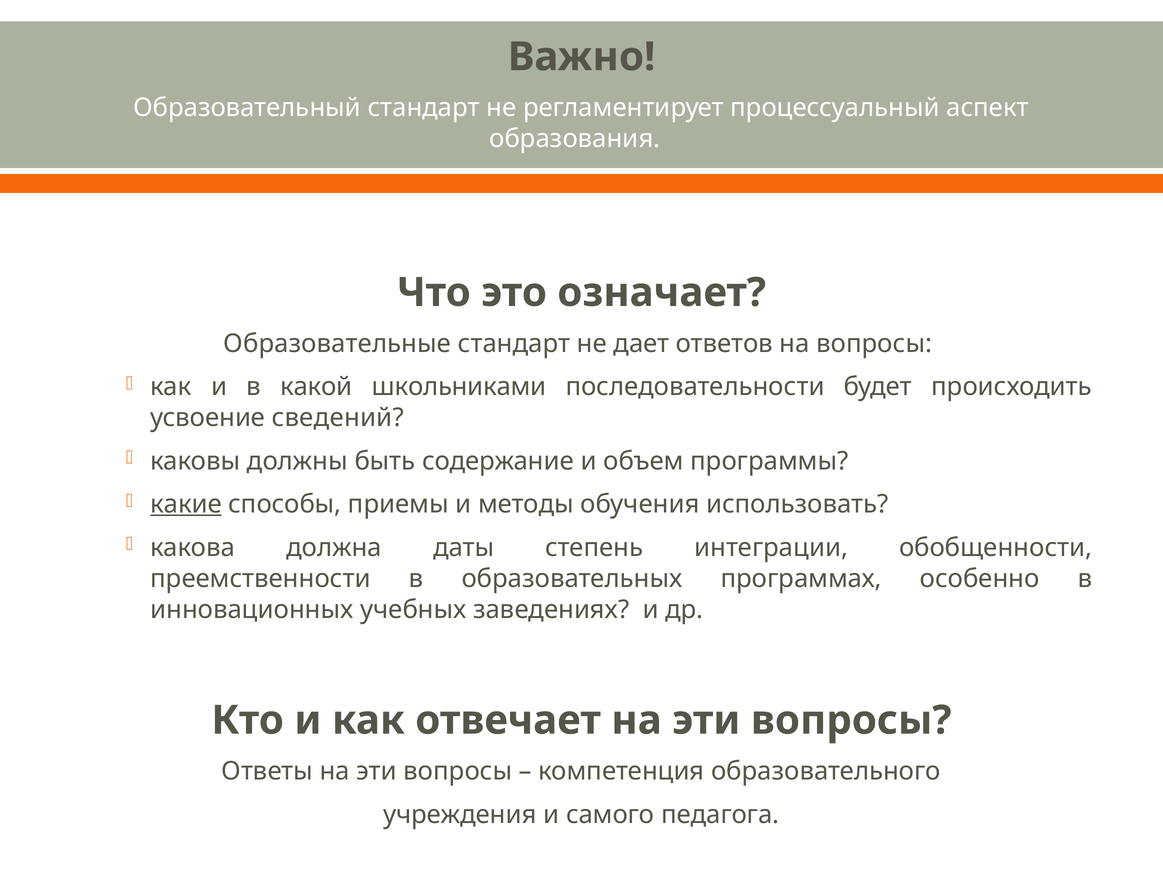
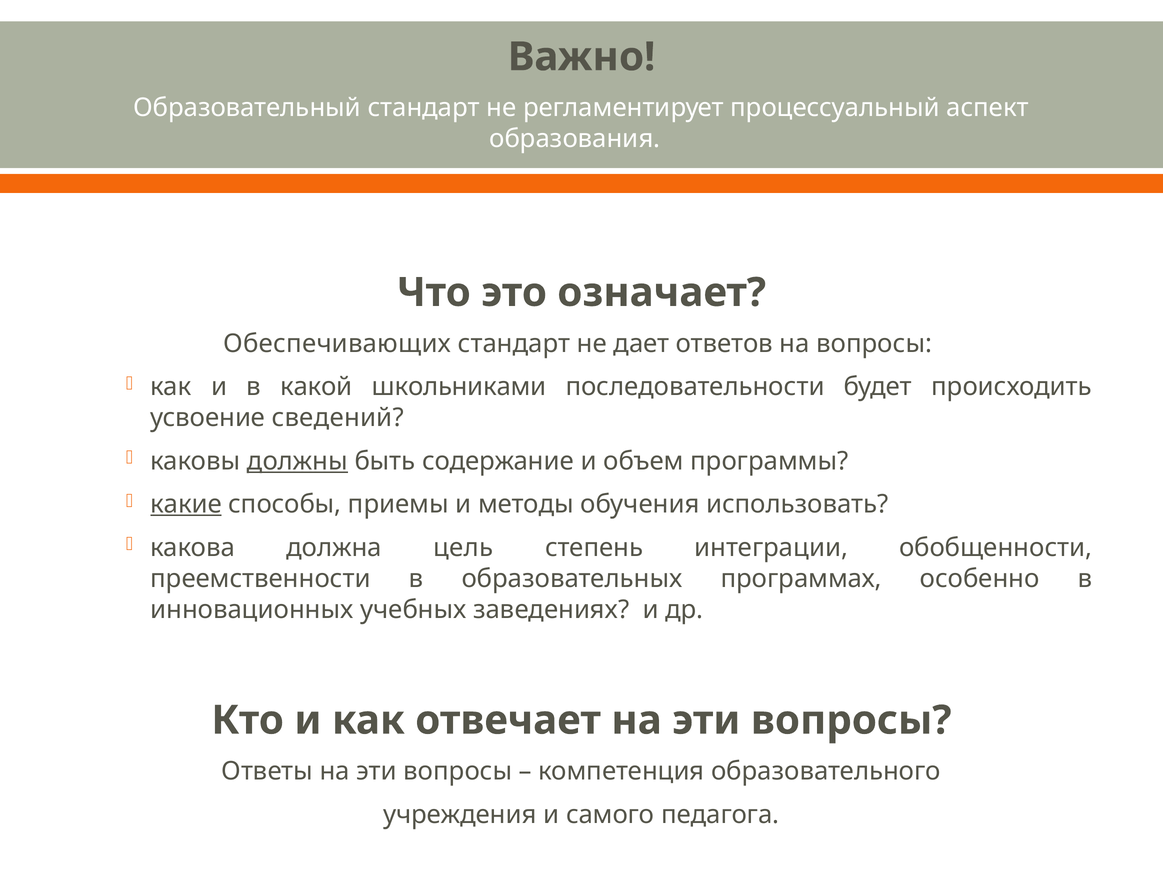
Образовательные: Образовательные -> Обеспечивающих
должны underline: none -> present
даты: даты -> цель
